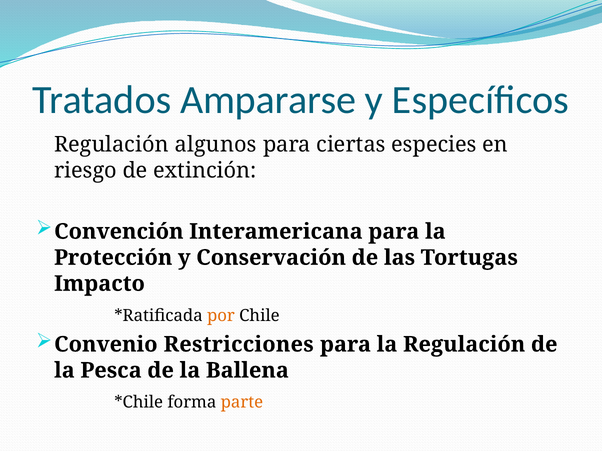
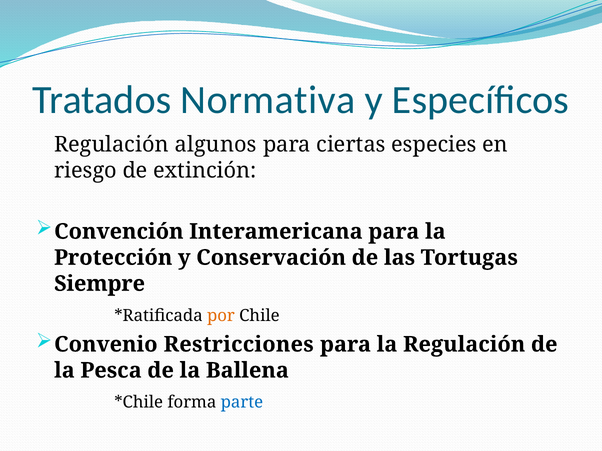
Ampararse: Ampararse -> Normativa
Impacto: Impacto -> Siempre
parte colour: orange -> blue
